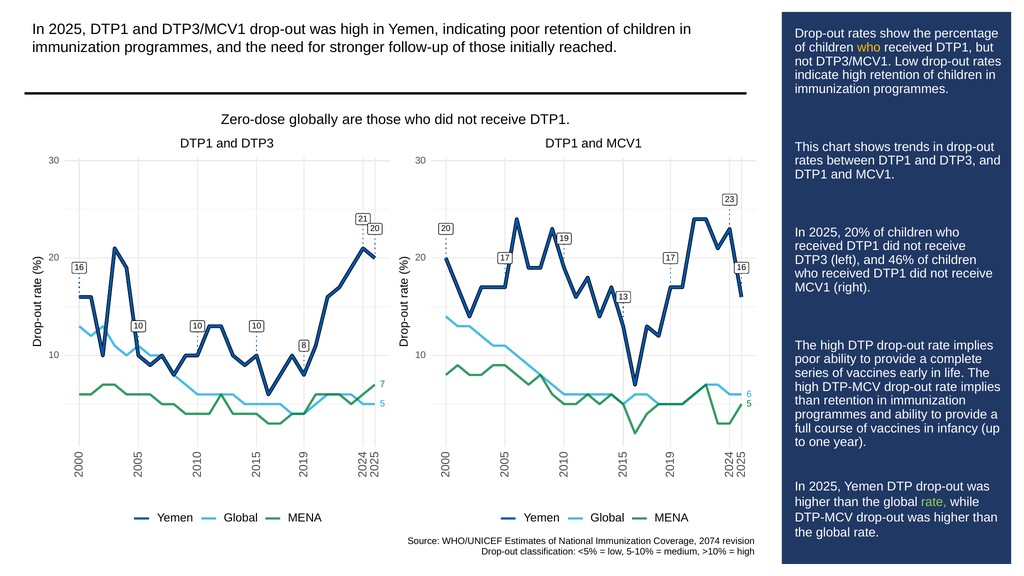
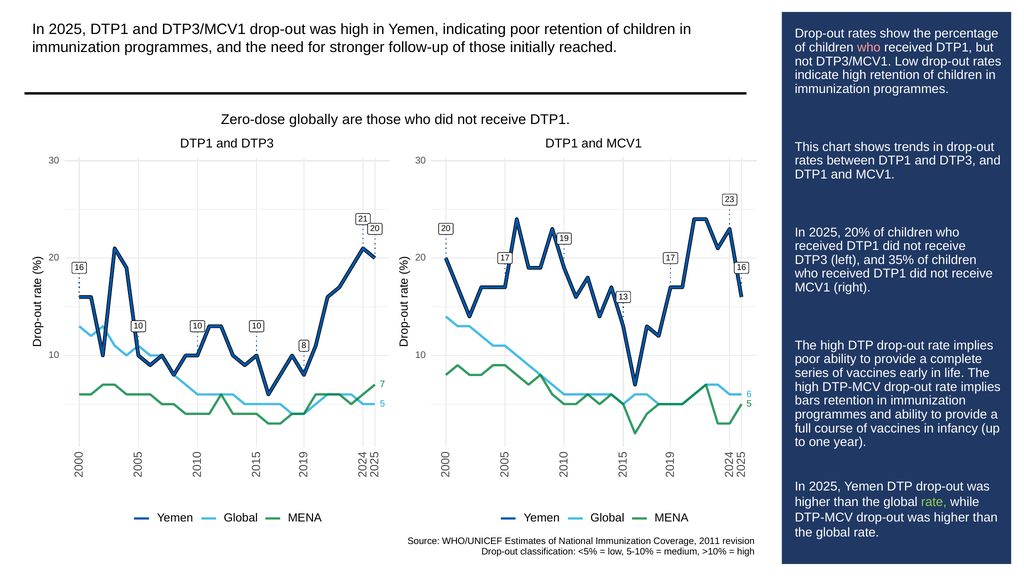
who at (869, 47) colour: yellow -> pink
46%: 46% -> 35%
than at (807, 401): than -> bars
2074: 2074 -> 2011
